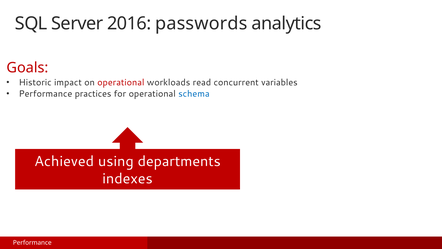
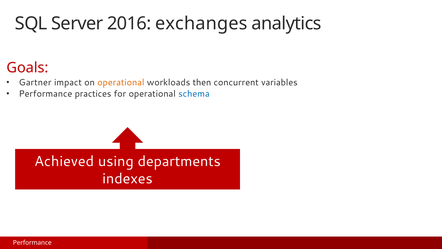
passwords: passwords -> exchanges
Historic: Historic -> Gartner
operational at (121, 82) colour: red -> orange
read: read -> then
